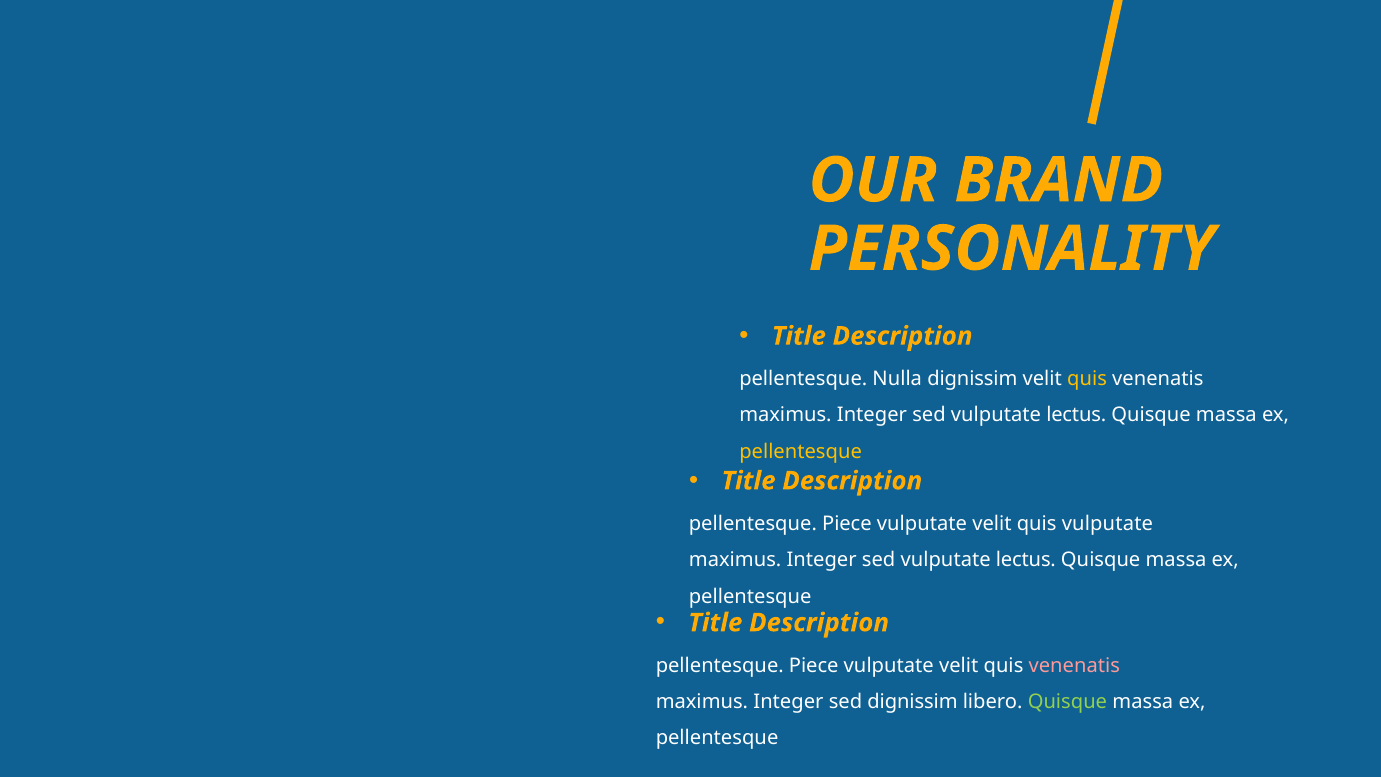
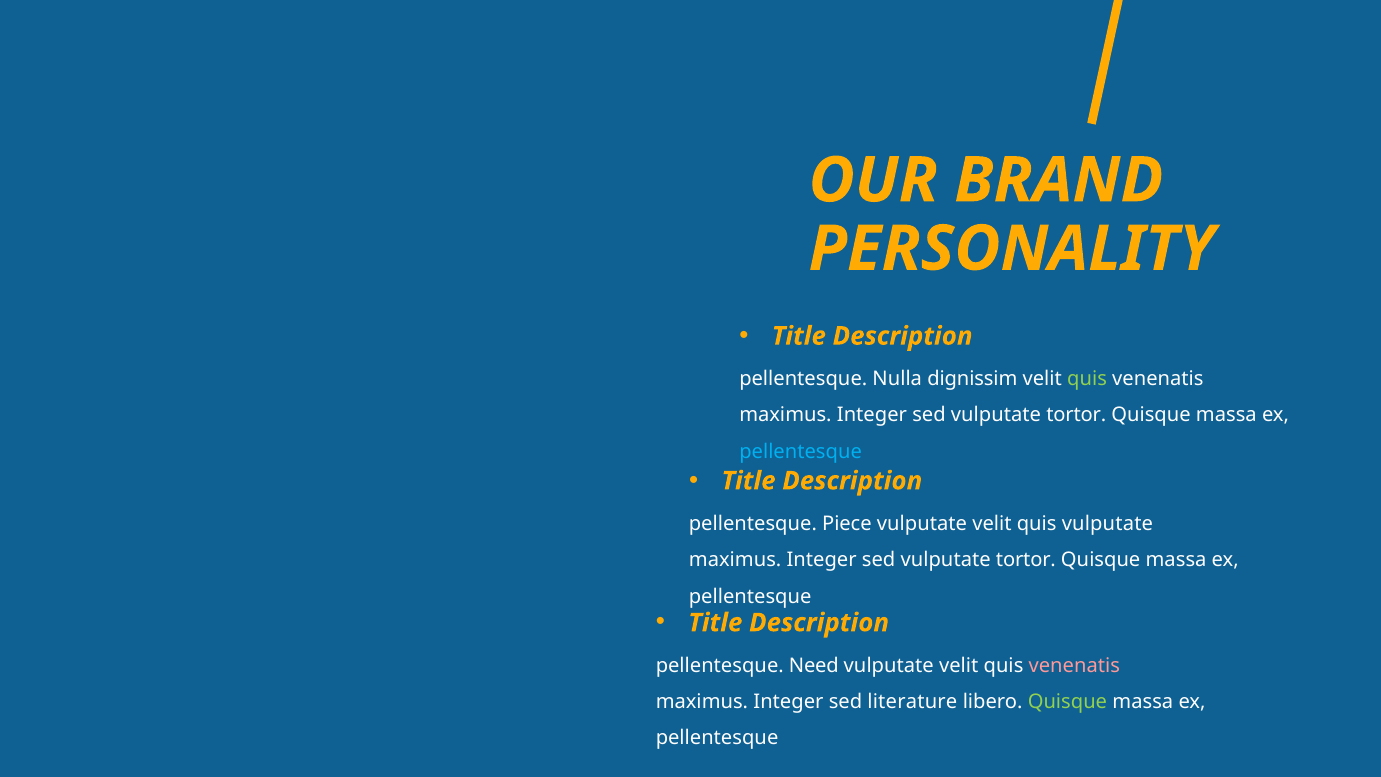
quis at (1087, 379) colour: yellow -> light green
lectus at (1076, 415): lectus -> tortor
pellentesque at (801, 451) colour: yellow -> light blue
lectus at (1026, 560): lectus -> tortor
Piece at (814, 666): Piece -> Need
sed dignissim: dignissim -> literature
